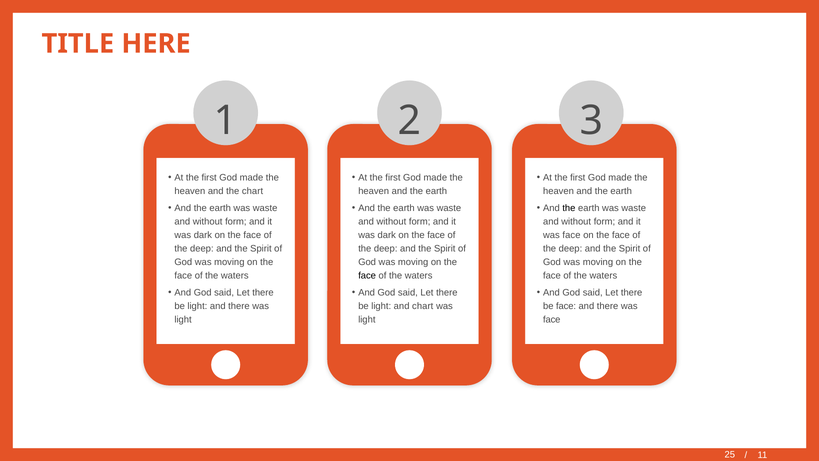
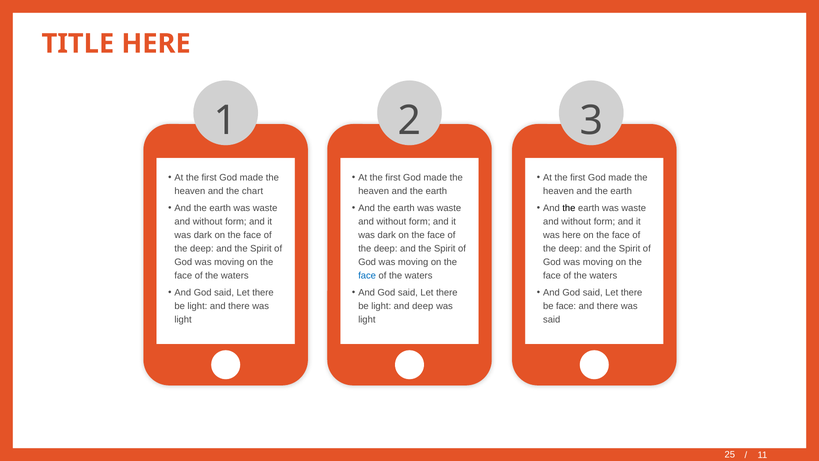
face at (571, 235): face -> here
face at (367, 276) colour: black -> blue
and chart: chart -> deep
face at (552, 320): face -> said
